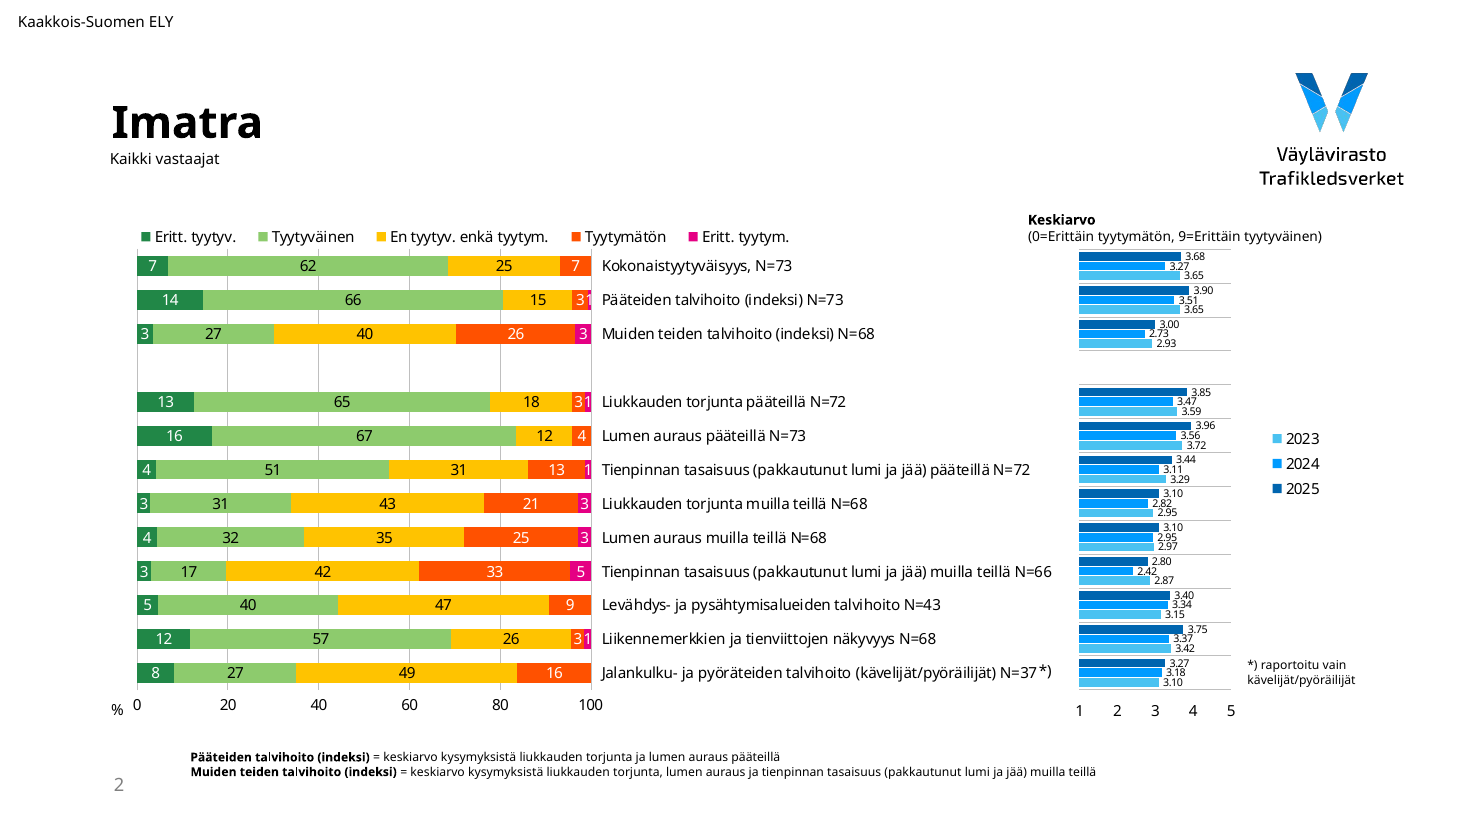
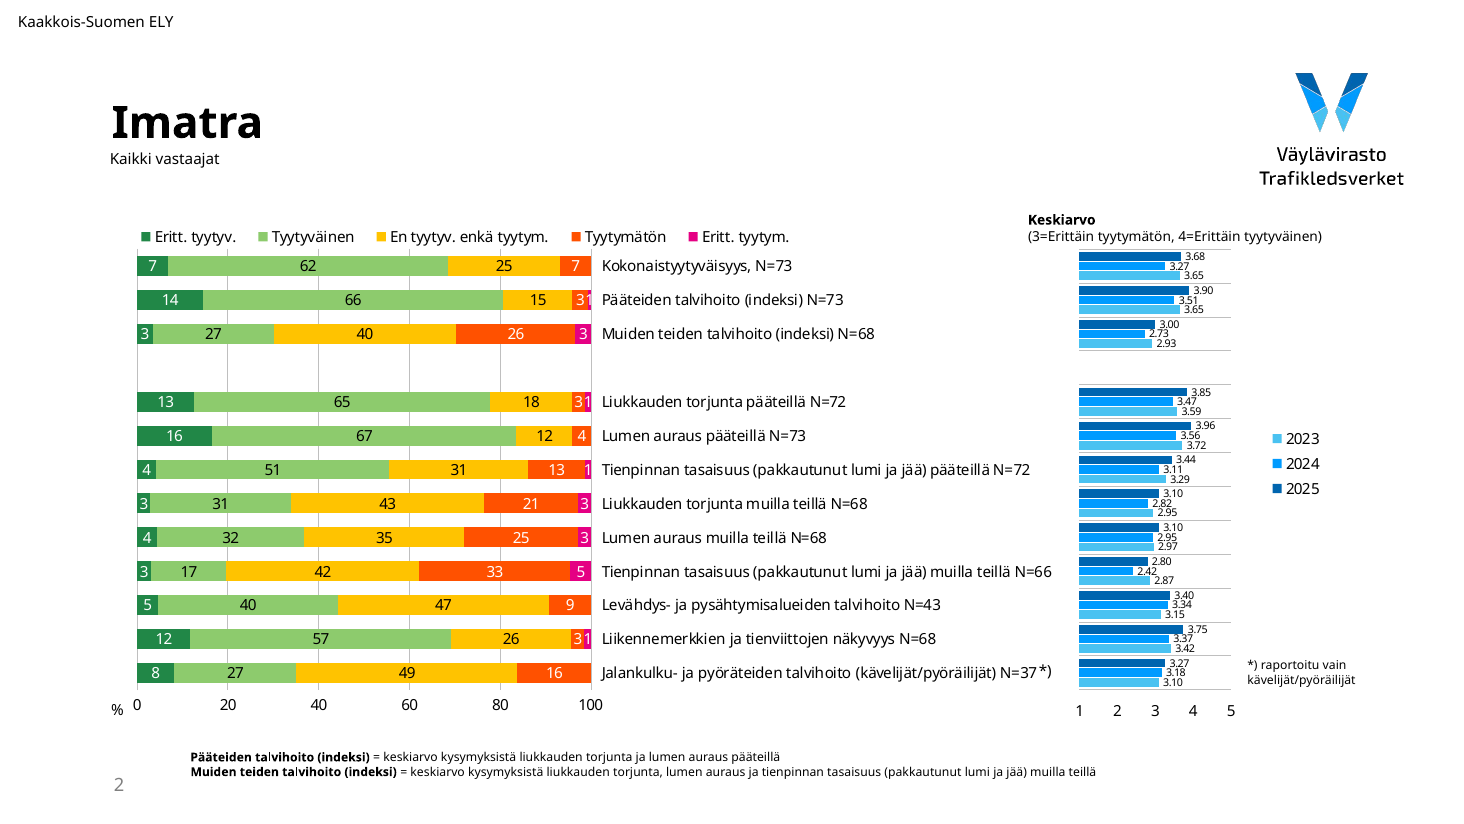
0=Erittäin: 0=Erittäin -> 3=Erittäin
9=Erittäin: 9=Erittäin -> 4=Erittäin
